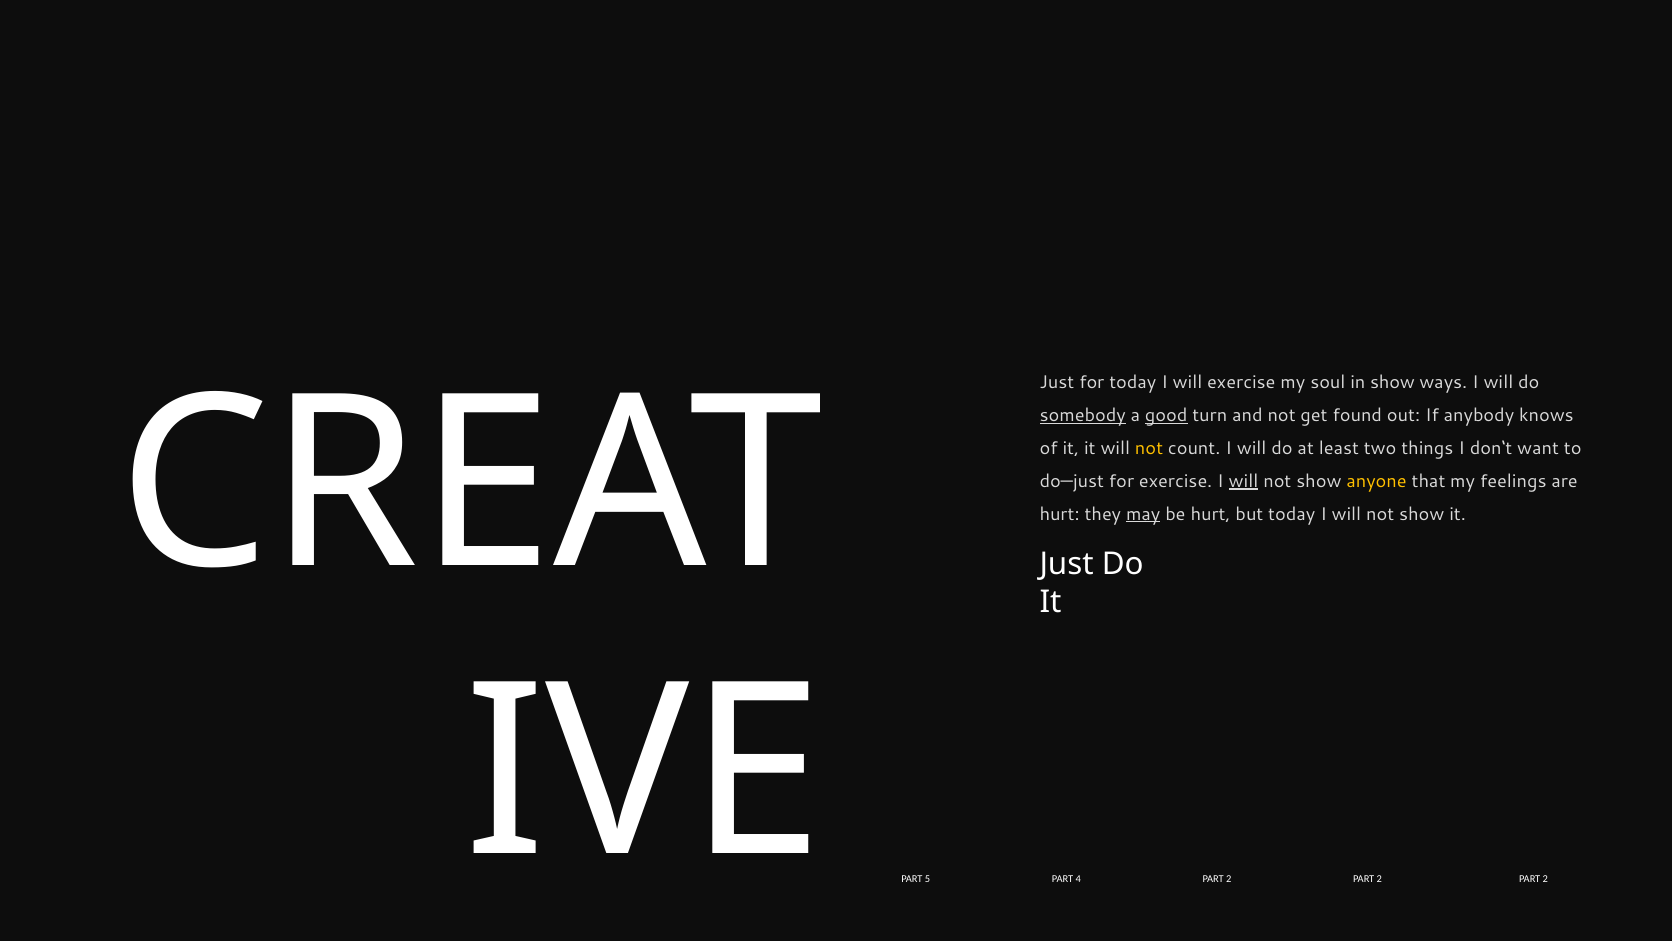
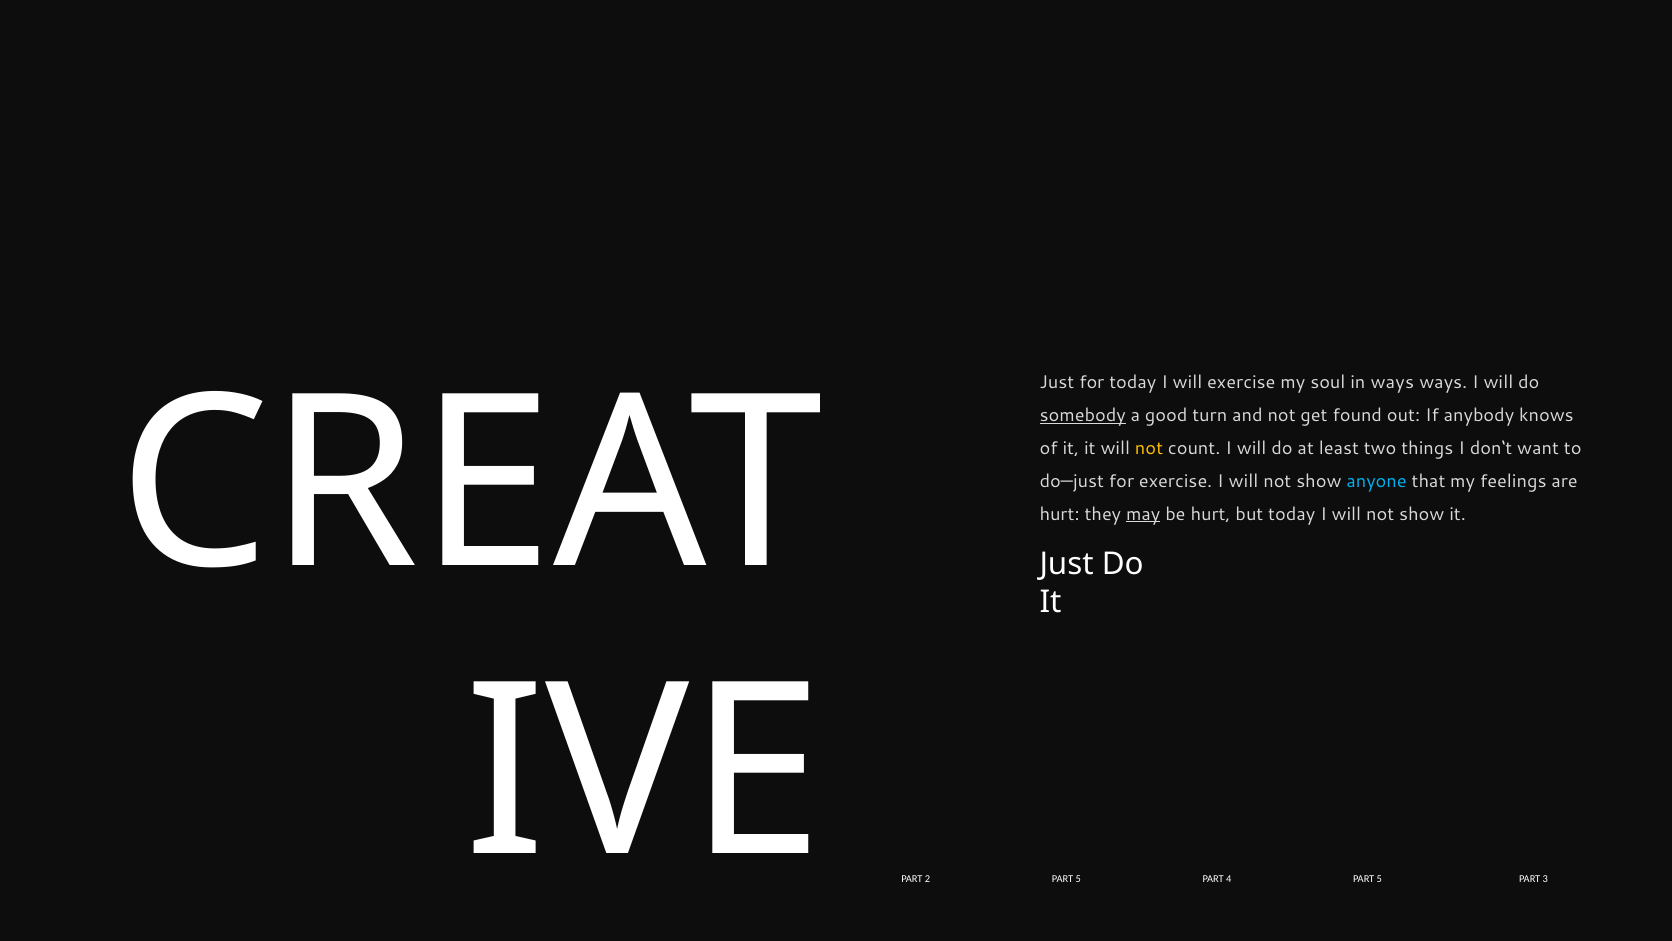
in show: show -> ways
good underline: present -> none
will at (1244, 481) underline: present -> none
anyone colour: yellow -> light blue
5: 5 -> 2
4 at (1078, 879): 4 -> 5
2 at (1229, 879): 2 -> 4
2 at (1379, 879): 2 -> 5
2 at (1545, 879): 2 -> 3
